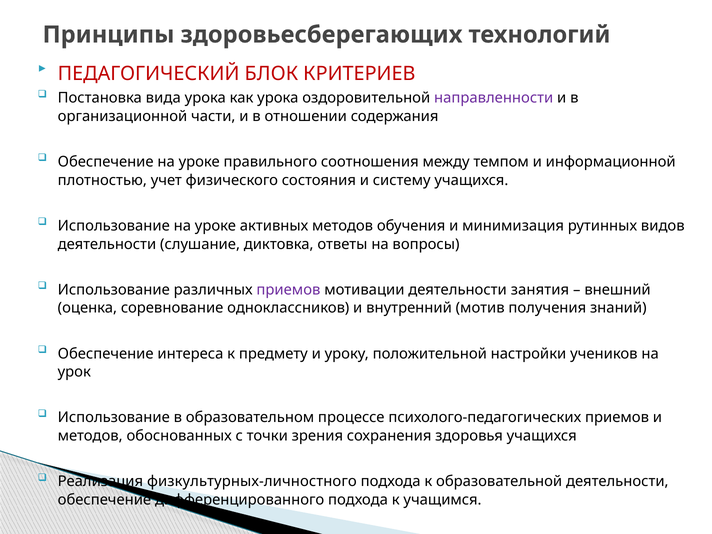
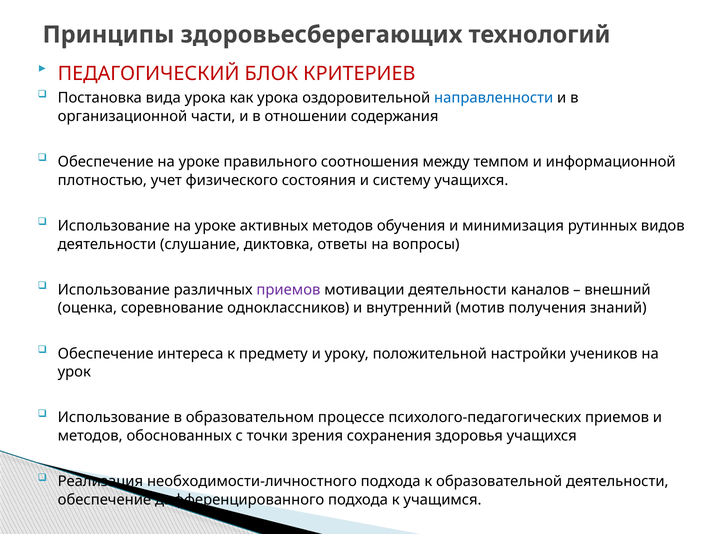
направленности colour: purple -> blue
занятия: занятия -> каналов
физкультурных-личностного: физкультурных-личностного -> необходимости-личностного
